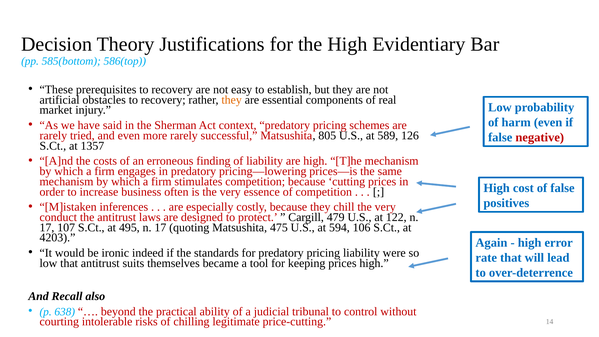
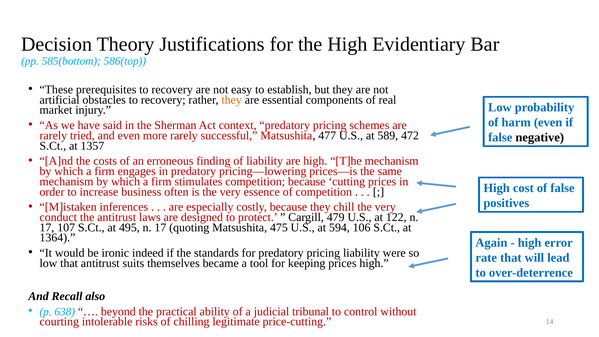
805: 805 -> 477
126: 126 -> 472
negative colour: red -> black
4203: 4203 -> 1364
